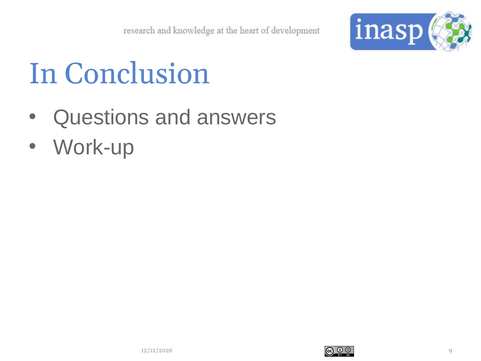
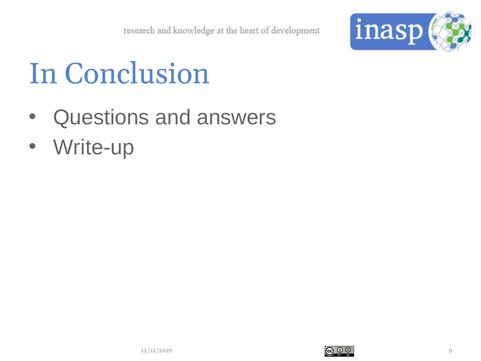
Work-up: Work-up -> Write-up
